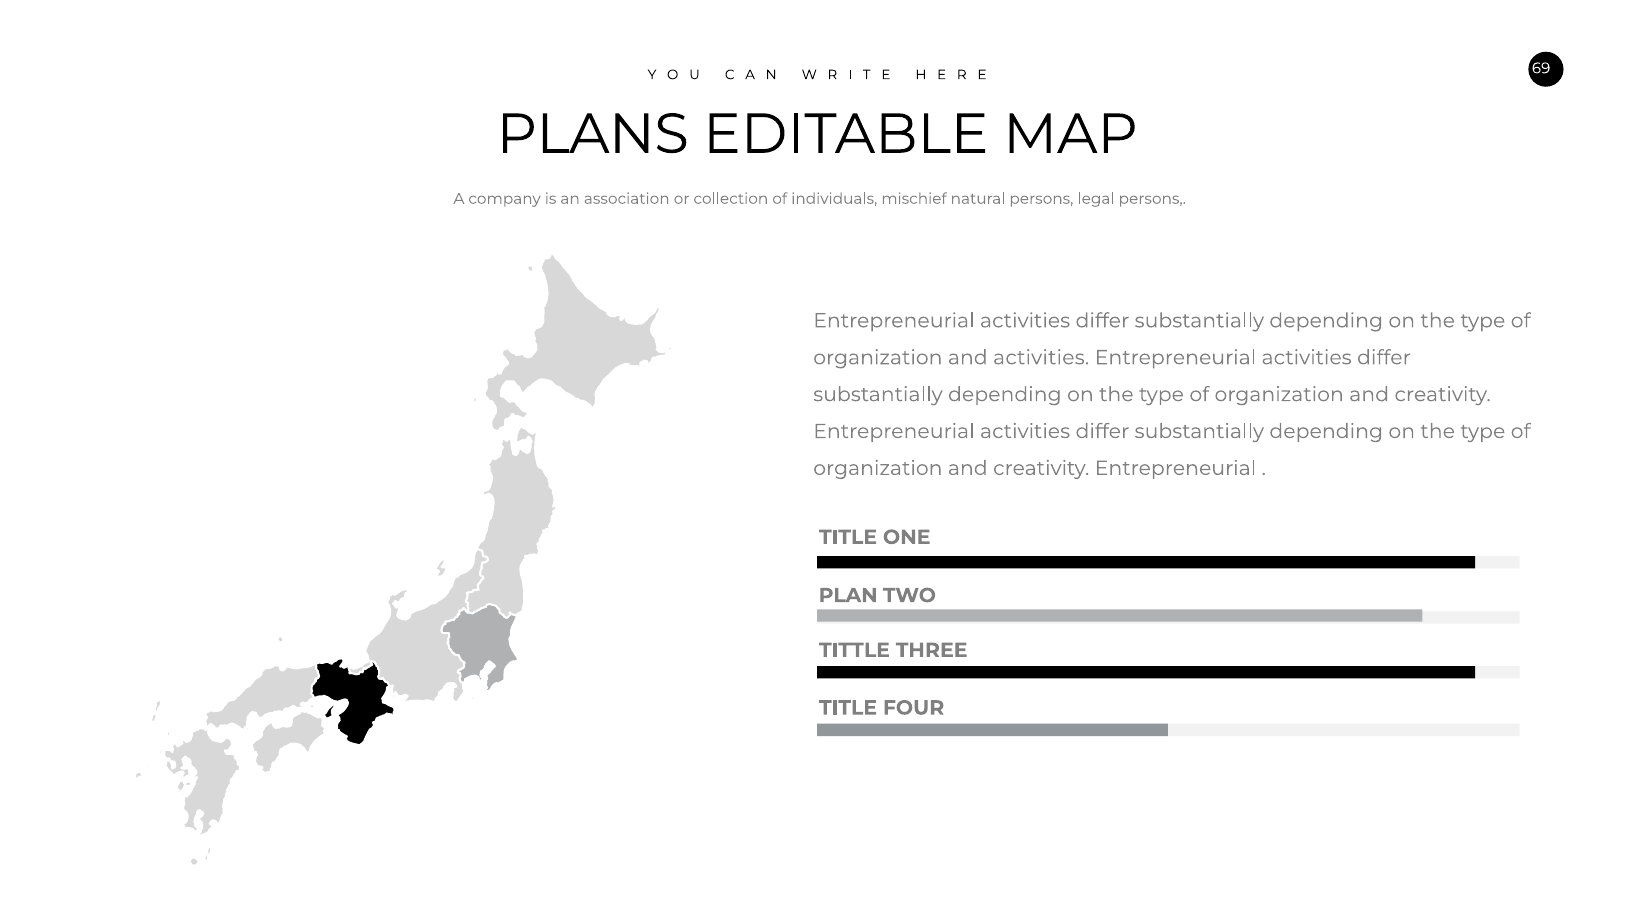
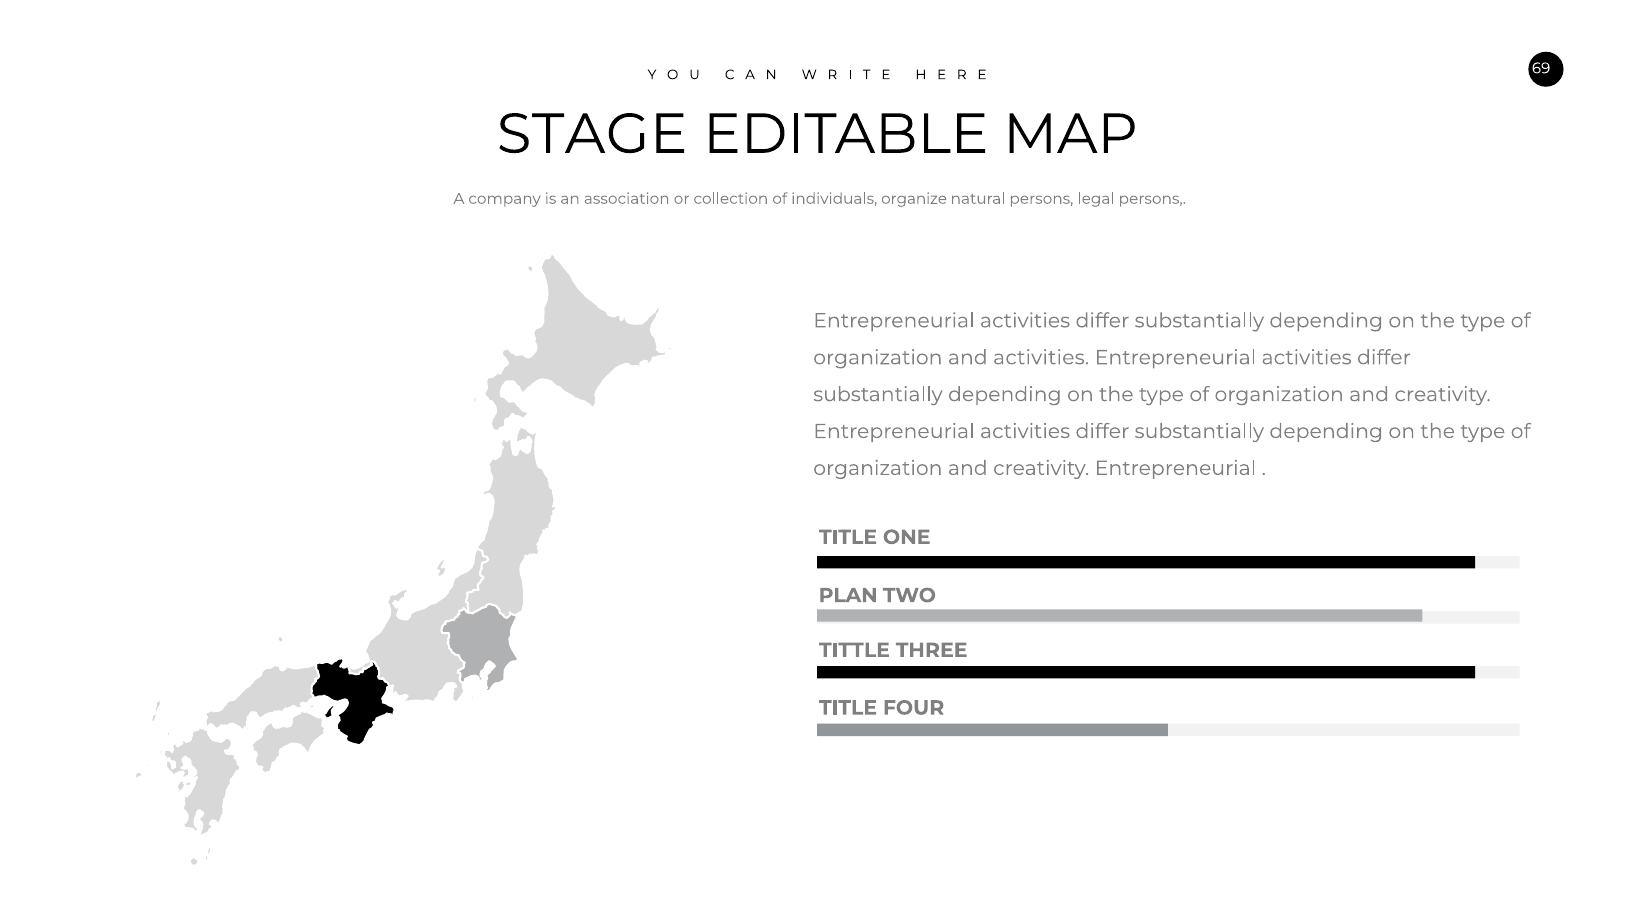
PLANS: PLANS -> STAGE
mischief: mischief -> organize
